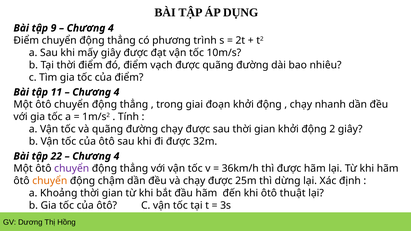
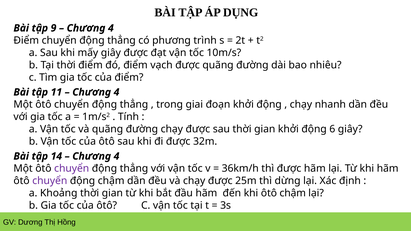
2: 2 -> 6
22: 22 -> 14
chuyển at (50, 181) colour: orange -> purple
ôtô thuật: thuật -> chậm
